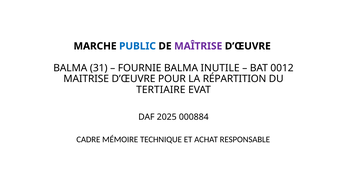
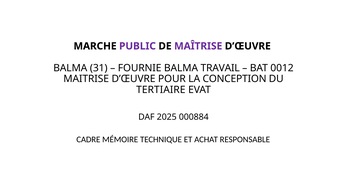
PUBLIC colour: blue -> purple
INUTILE: INUTILE -> TRAVAIL
RÉPARTITION: RÉPARTITION -> CONCEPTION
